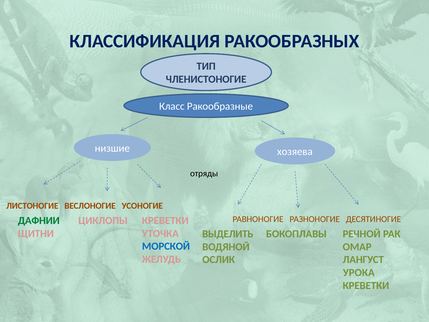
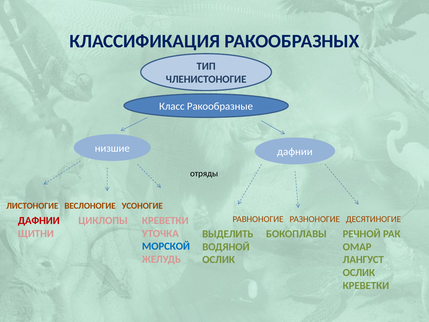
низшие хозяева: хозяева -> дафнии
ДАФНИИ at (39, 220) colour: green -> red
УРОКА at (359, 272): УРОКА -> ОСЛИК
